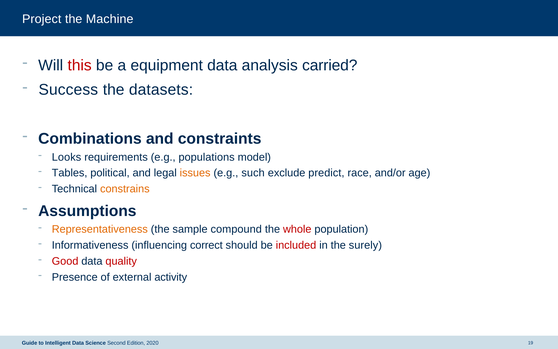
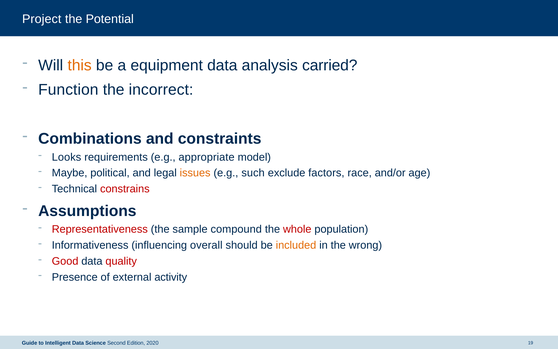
Machine: Machine -> Potential
this colour: red -> orange
Success: Success -> Function
datasets: datasets -> incorrect
populations: populations -> appropriate
Tables: Tables -> Maybe
predict: predict -> factors
constrains colour: orange -> red
Representativeness colour: orange -> red
correct: correct -> overall
included colour: red -> orange
surely: surely -> wrong
